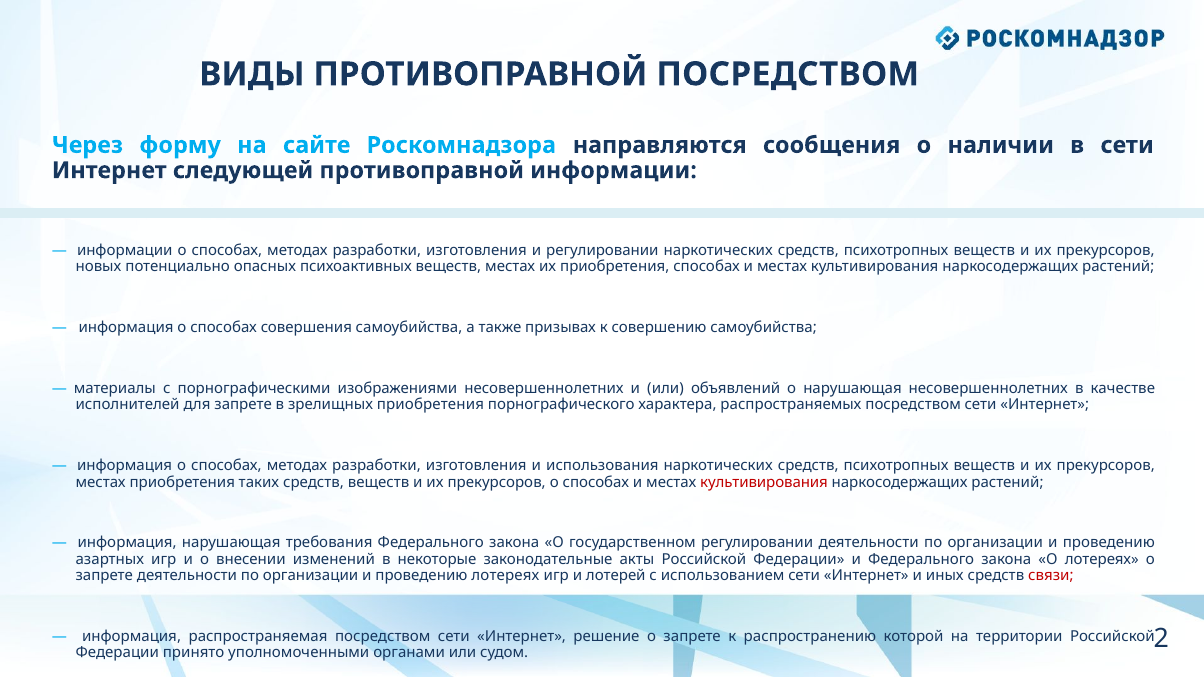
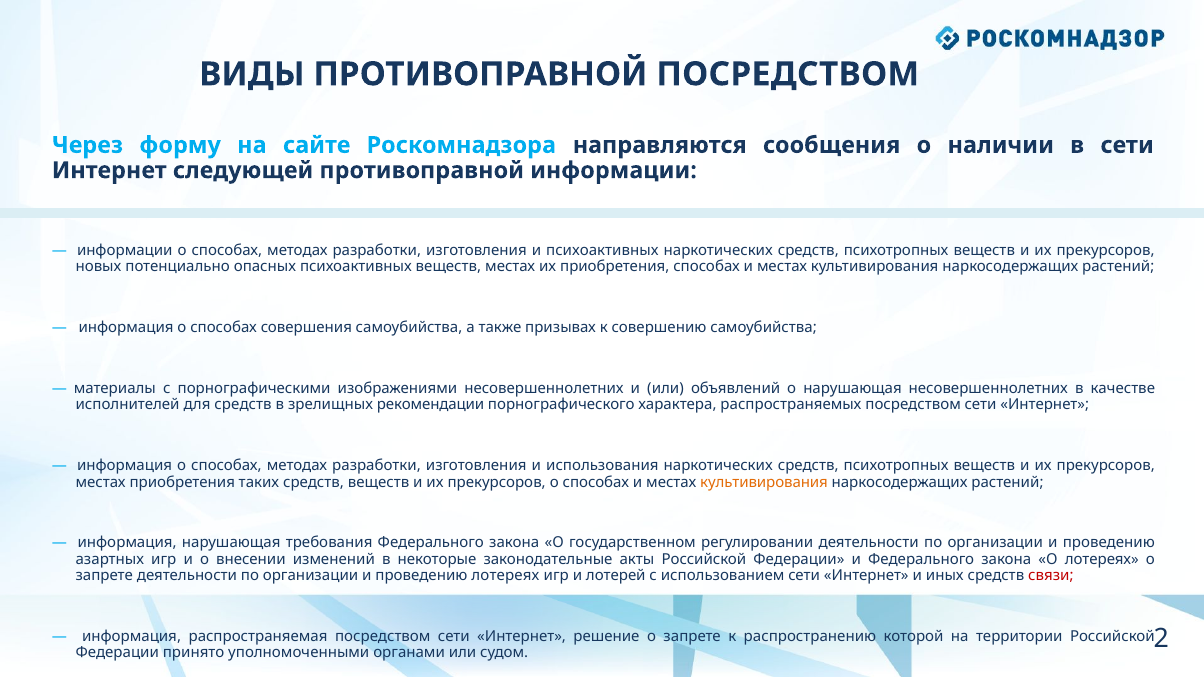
и регулировании: регулировании -> психоактивных
для запрете: запрете -> средств
зрелищных приобретения: приобретения -> рекомендации
культивирования at (764, 482) colour: red -> orange
